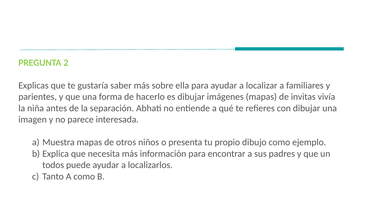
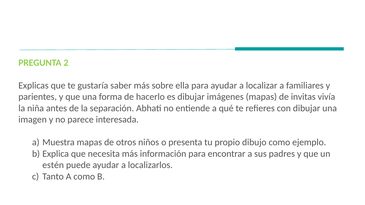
todos: todos -> estén
